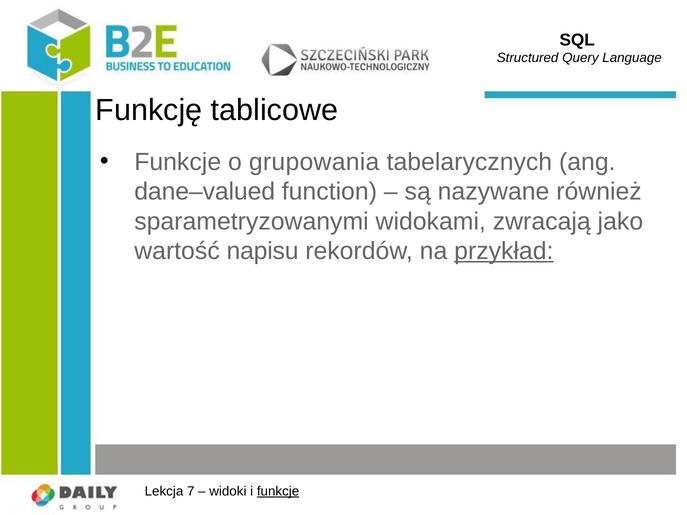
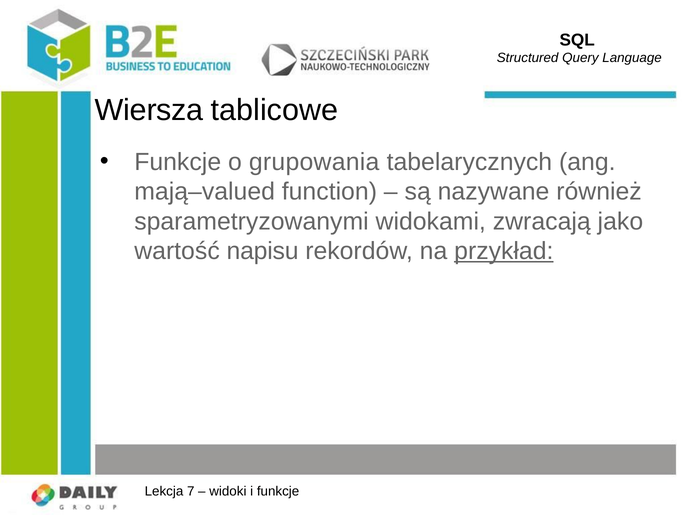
Funkcję: Funkcję -> Wiersza
dane–valued: dane–valued -> mają–valued
funkcje at (278, 491) underline: present -> none
